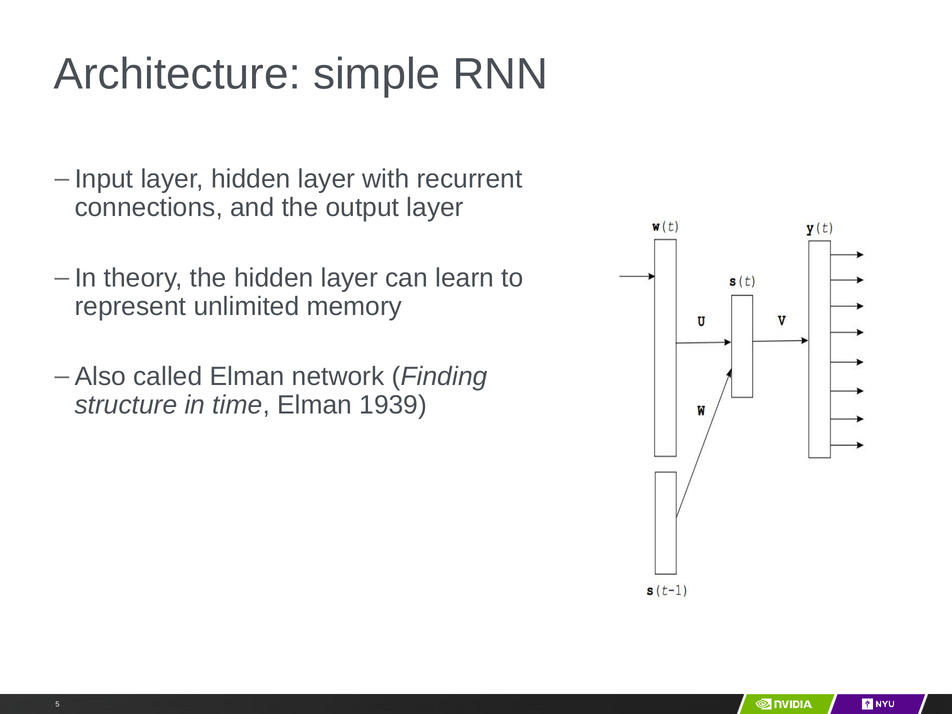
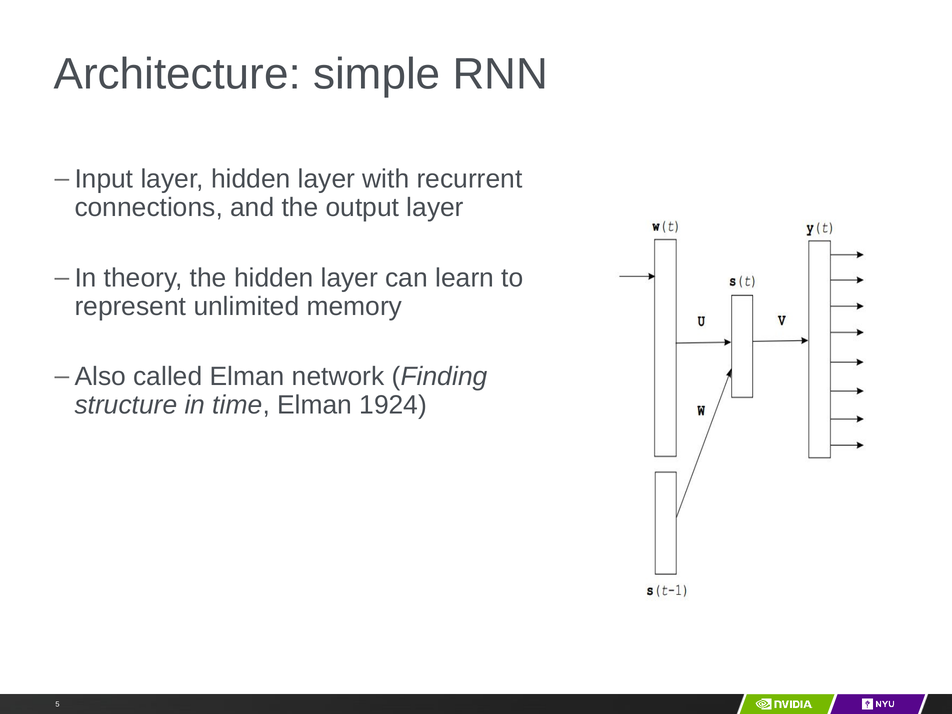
1939: 1939 -> 1924
